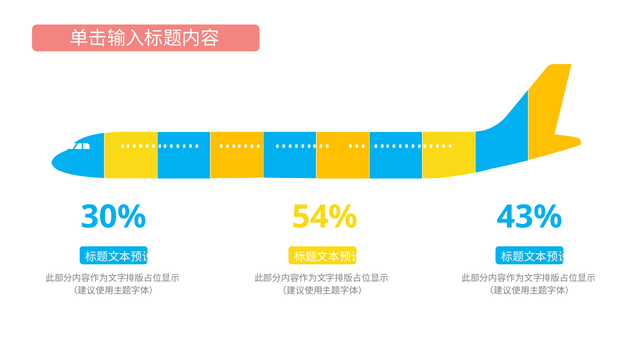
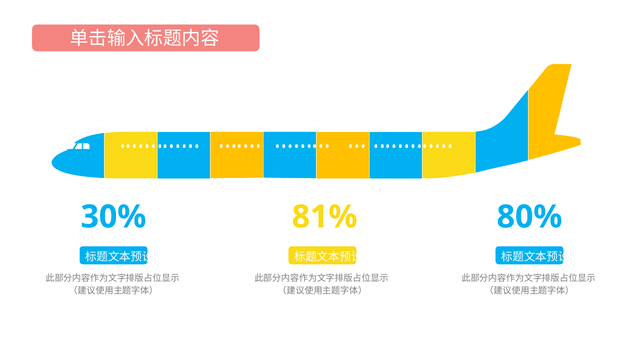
54%: 54% -> 81%
43%: 43% -> 80%
